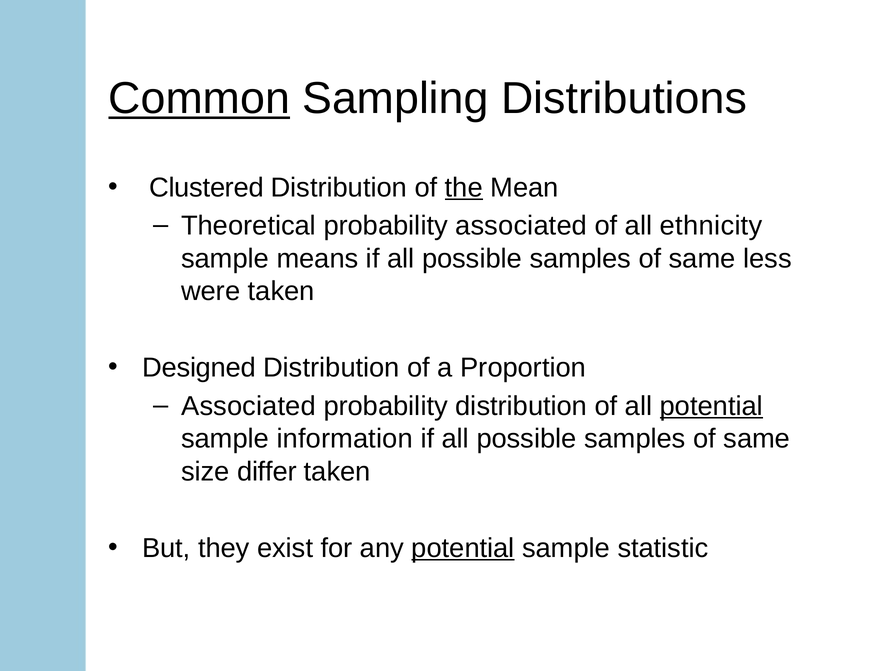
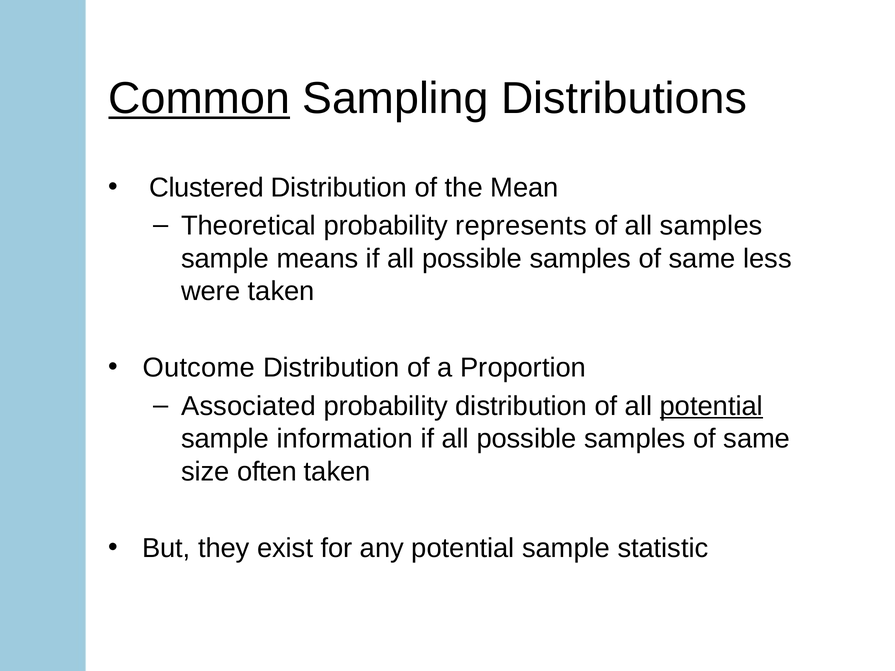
the underline: present -> none
probability associated: associated -> represents
all ethnicity: ethnicity -> samples
Designed: Designed -> Outcome
differ: differ -> often
potential at (463, 548) underline: present -> none
